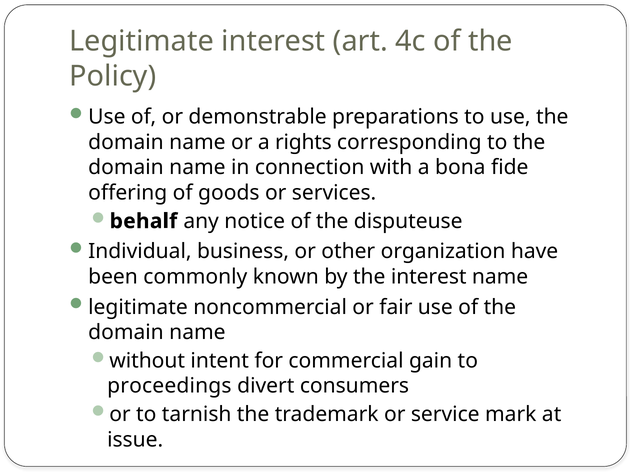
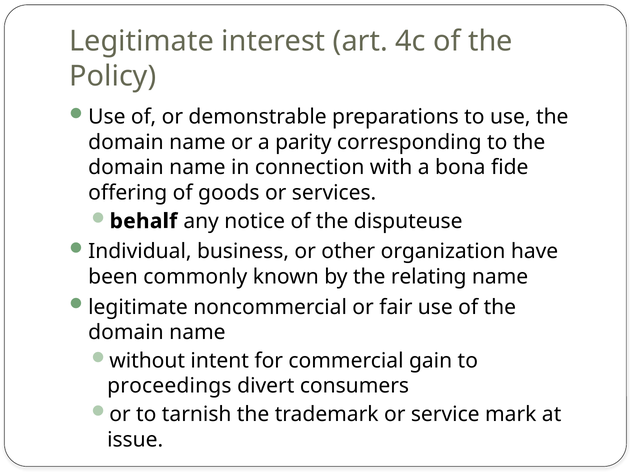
rights: rights -> parity
the interest: interest -> relating
